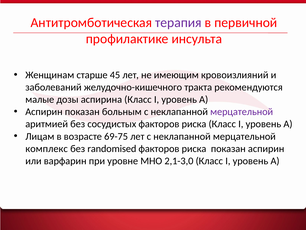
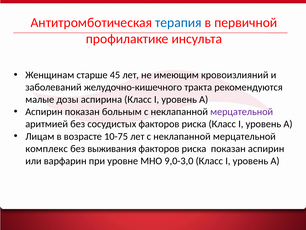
терапия colour: purple -> blue
69-75: 69-75 -> 10-75
randomised: randomised -> выживания
2,1-3,0: 2,1-3,0 -> 9,0-3,0
